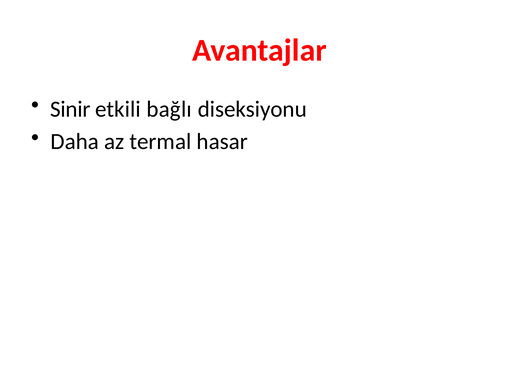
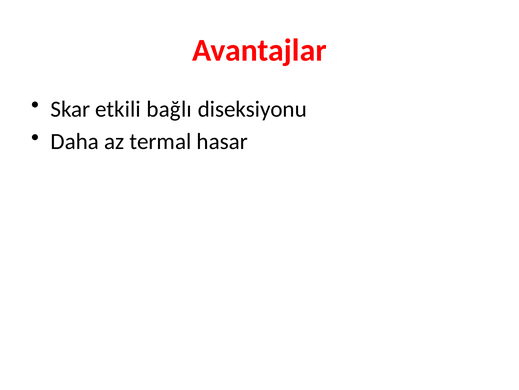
Sinir: Sinir -> Skar
